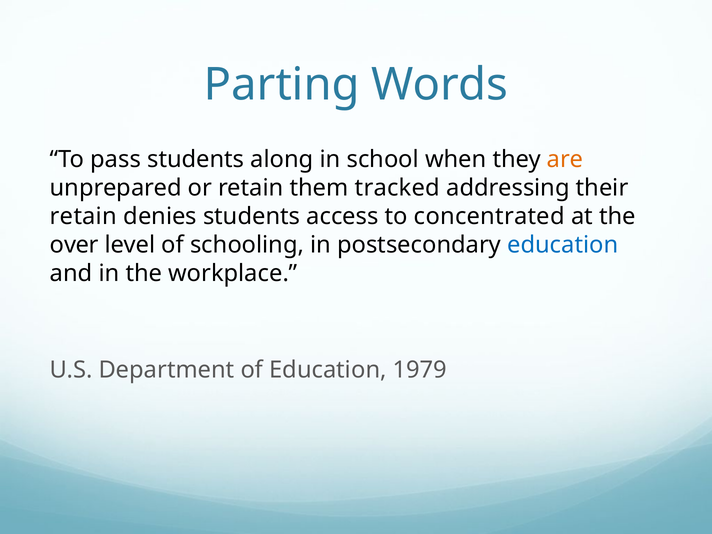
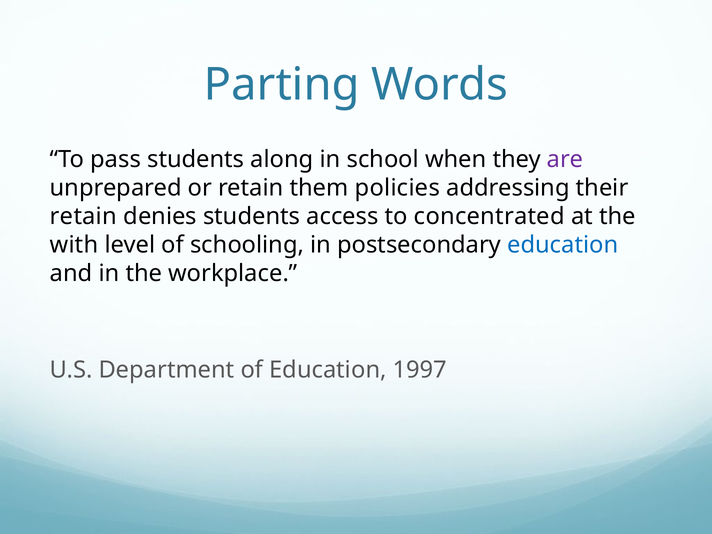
are colour: orange -> purple
tracked: tracked -> policies
over: over -> with
1979: 1979 -> 1997
